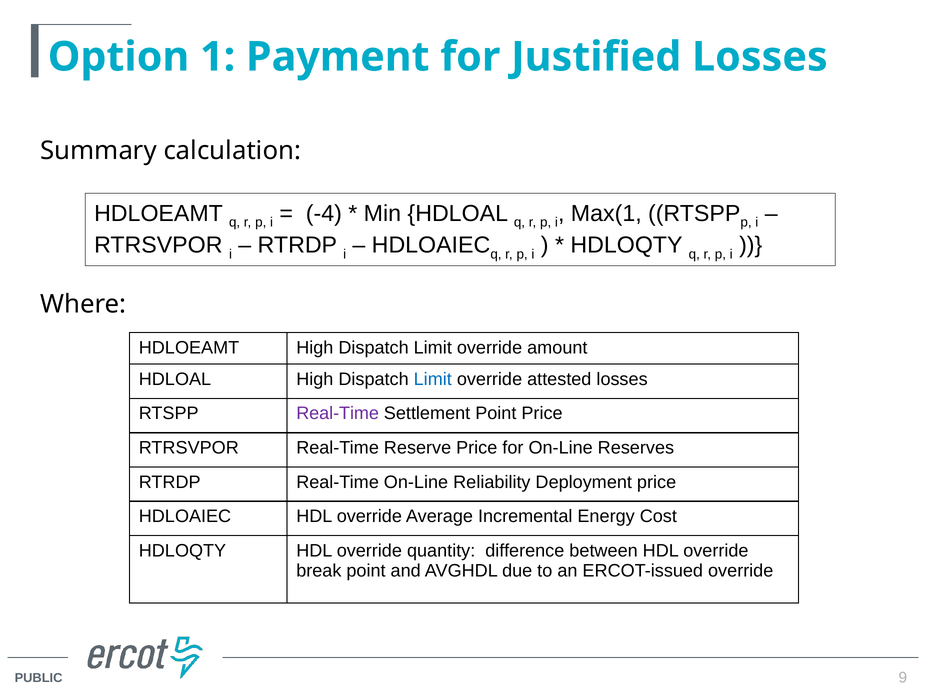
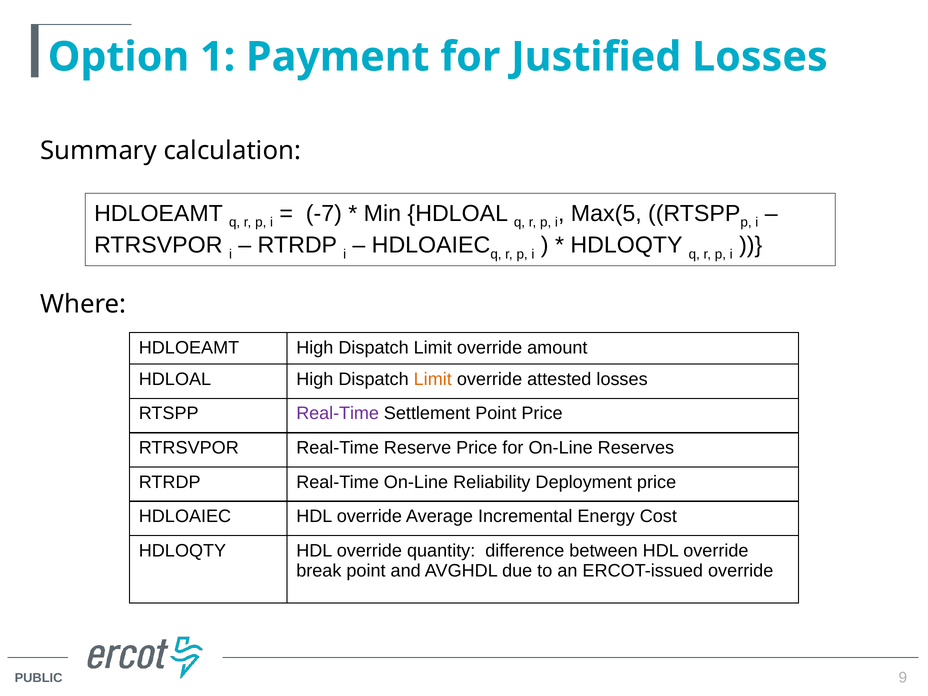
-4: -4 -> -7
Max(1: Max(1 -> Max(5
Limit at (433, 379) colour: blue -> orange
